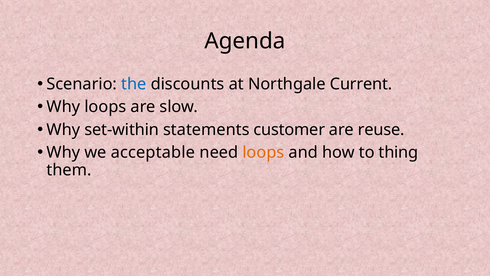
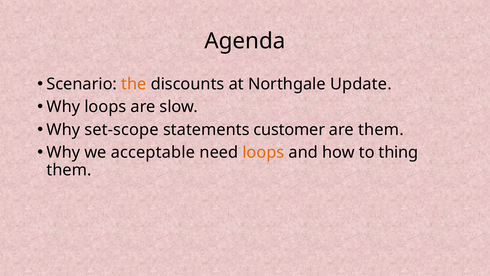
the colour: blue -> orange
Current: Current -> Update
set-within: set-within -> set-scope
are reuse: reuse -> them
